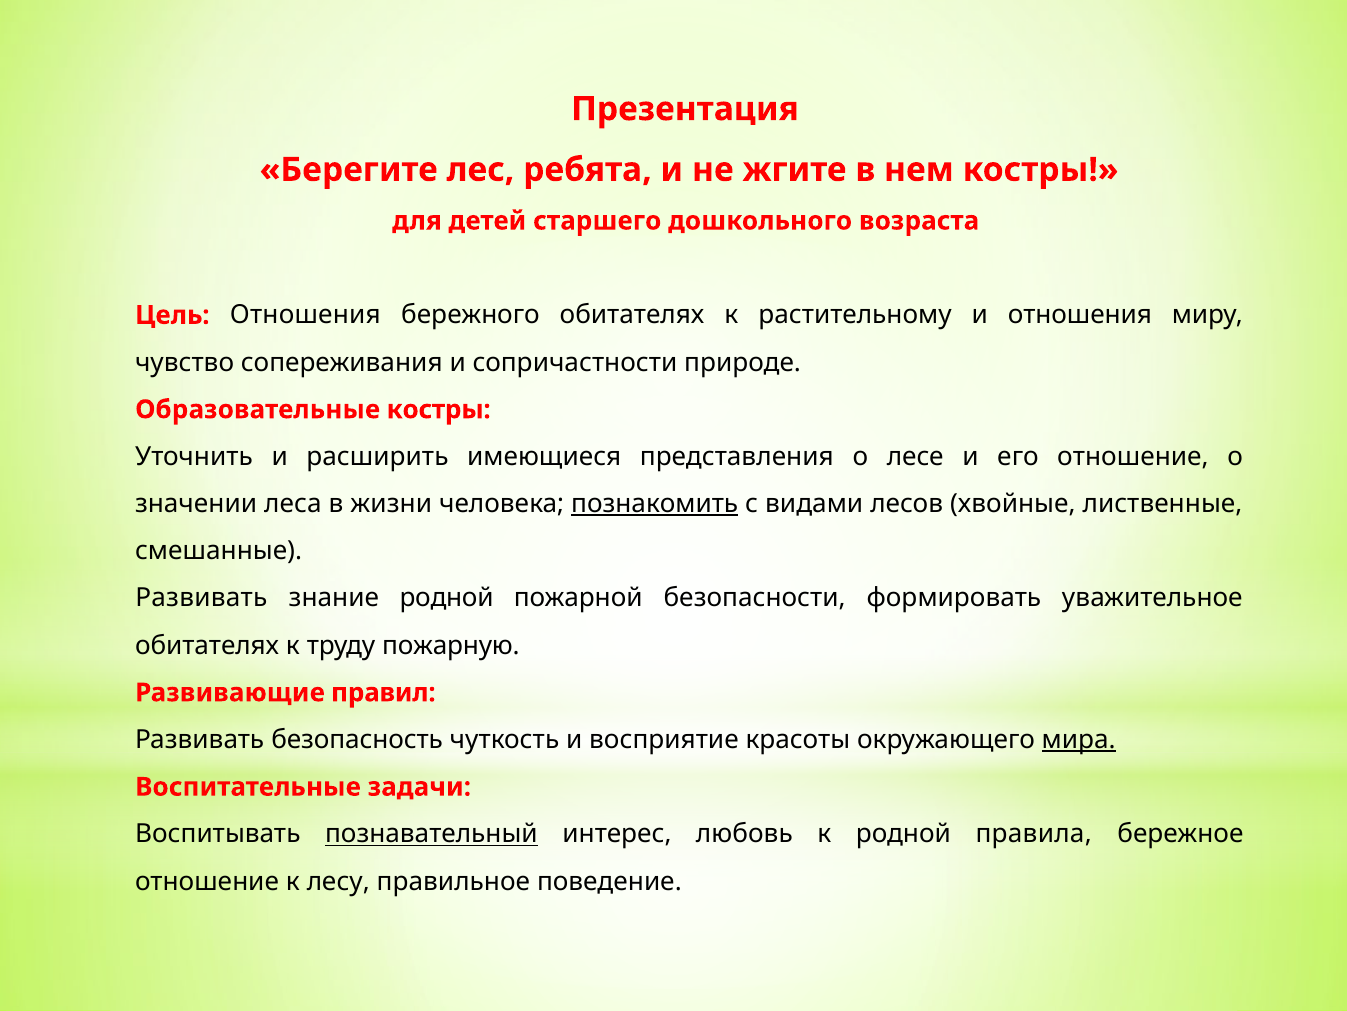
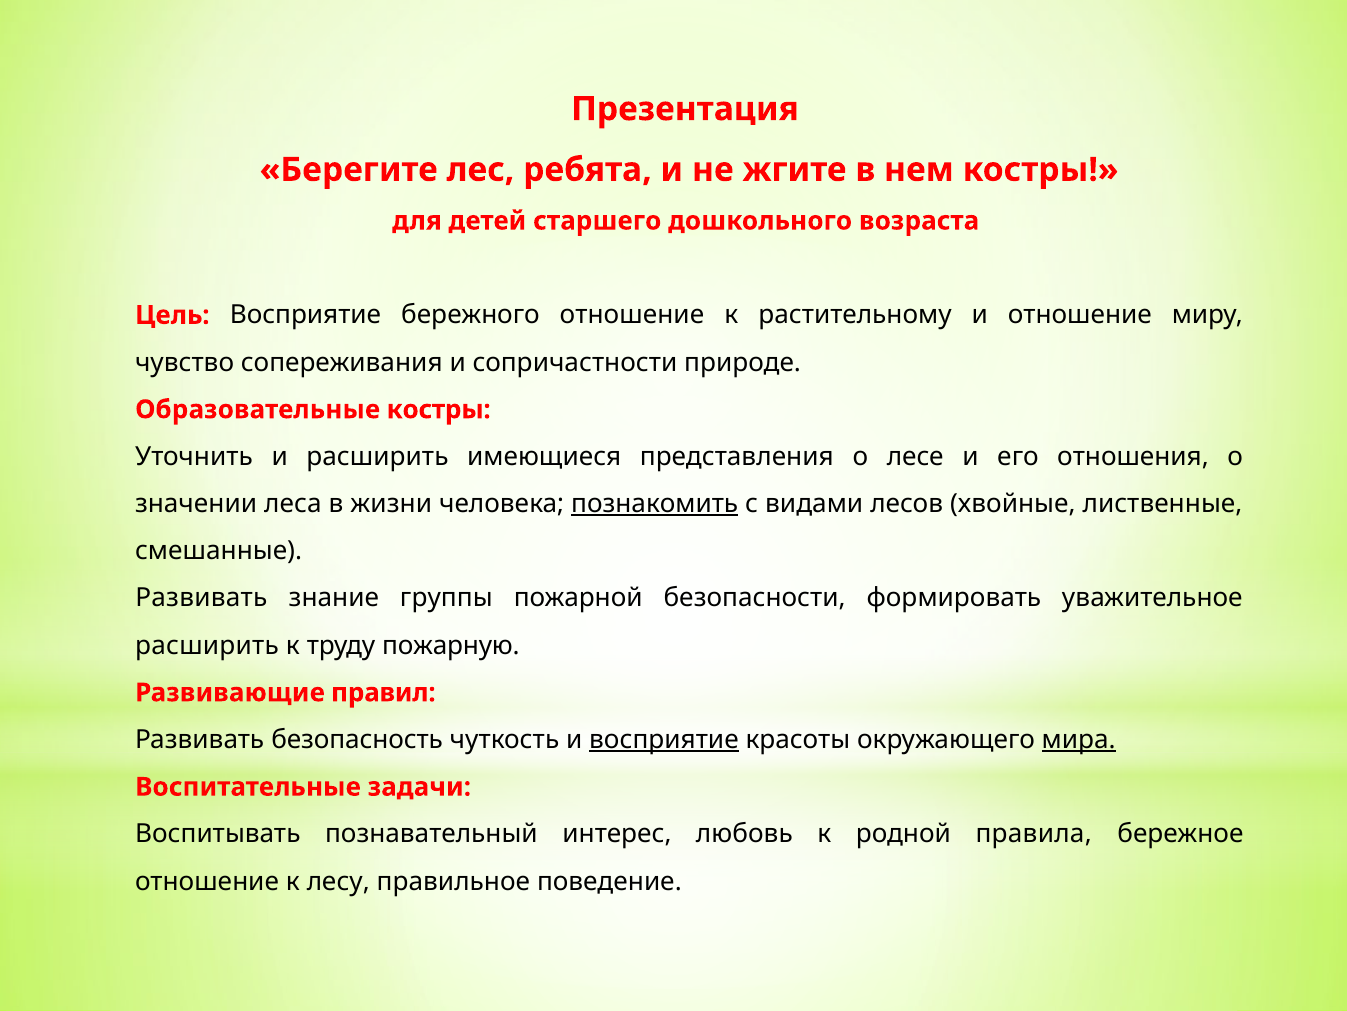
Цель Отношения: Отношения -> Восприятие
бережного обитателях: обитателях -> отношение
и отношения: отношения -> отношение
его отношение: отношение -> отношения
знание родной: родной -> группы
обитателях at (207, 645): обитателях -> расширить
восприятие at (664, 739) underline: none -> present
познавательный underline: present -> none
